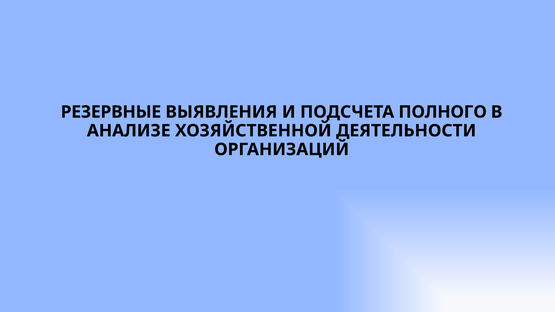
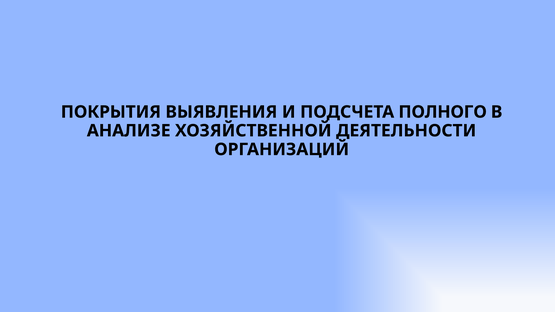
РЕЗЕРВНЫЕ: РЕЗЕРВНЫЕ -> ПОКРЫТИЯ
